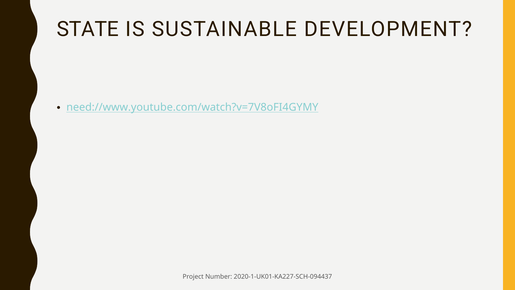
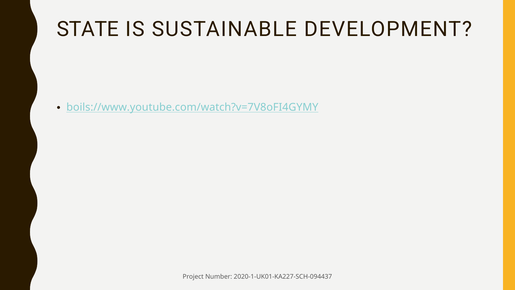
need://www.youtube.com/watch?v=7V8oFI4GYMY: need://www.youtube.com/watch?v=7V8oFI4GYMY -> boils://www.youtube.com/watch?v=7V8oFI4GYMY
